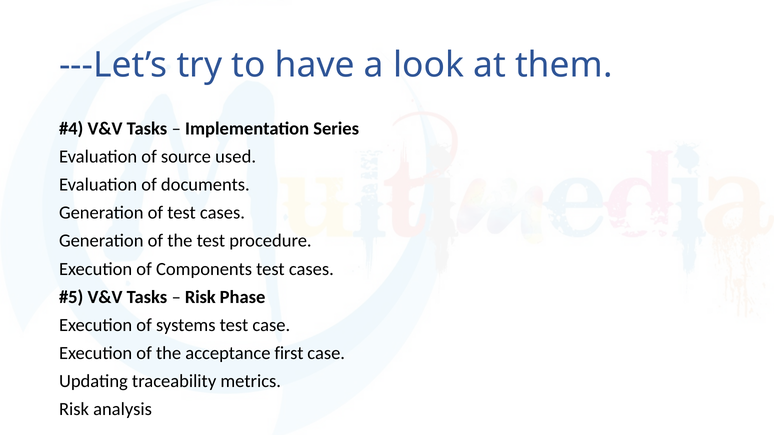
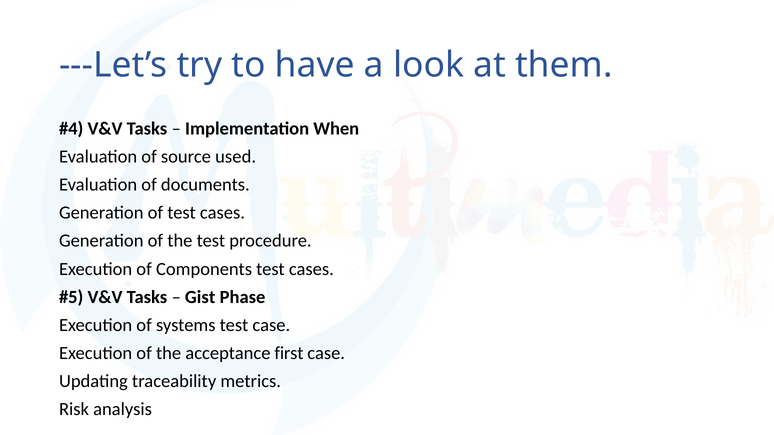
Series: Series -> When
Risk at (200, 297): Risk -> Gist
